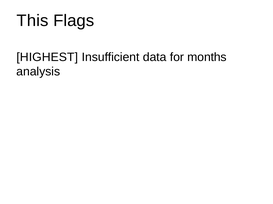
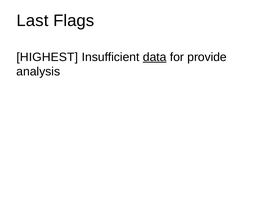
This: This -> Last
data underline: none -> present
months: months -> provide
